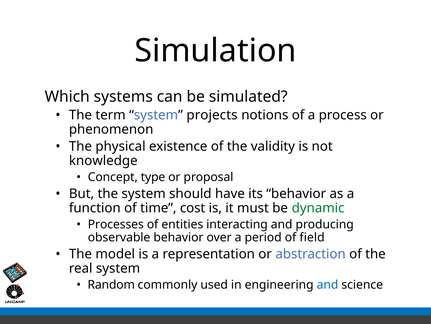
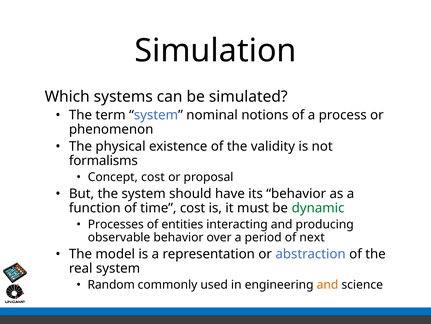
projects: projects -> nominal
knowledge: knowledge -> formalisms
Concept type: type -> cost
field: field -> next
and at (328, 284) colour: blue -> orange
